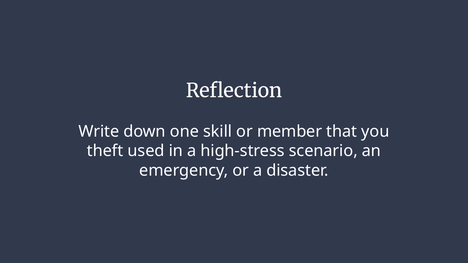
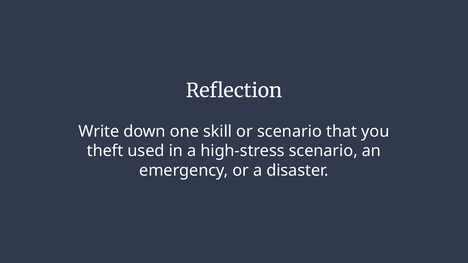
or member: member -> scenario
